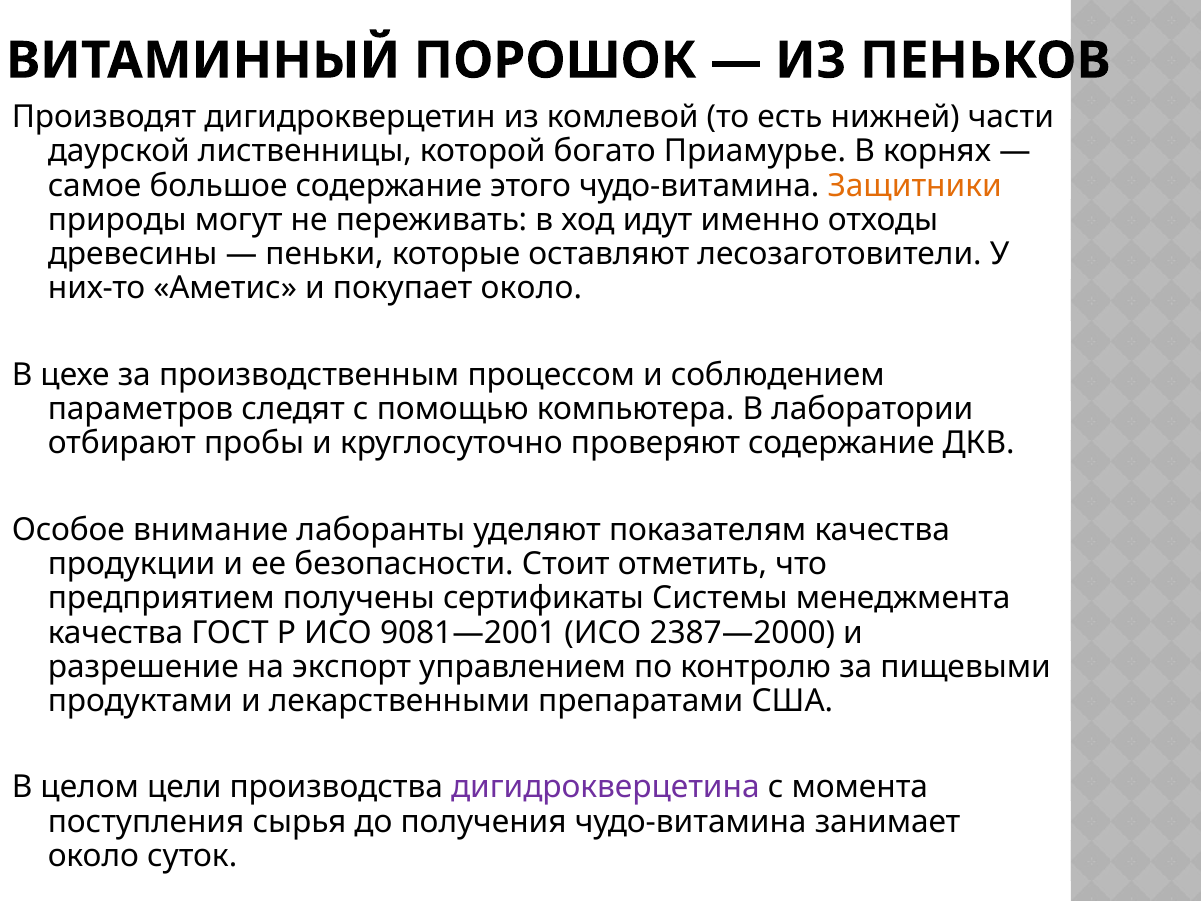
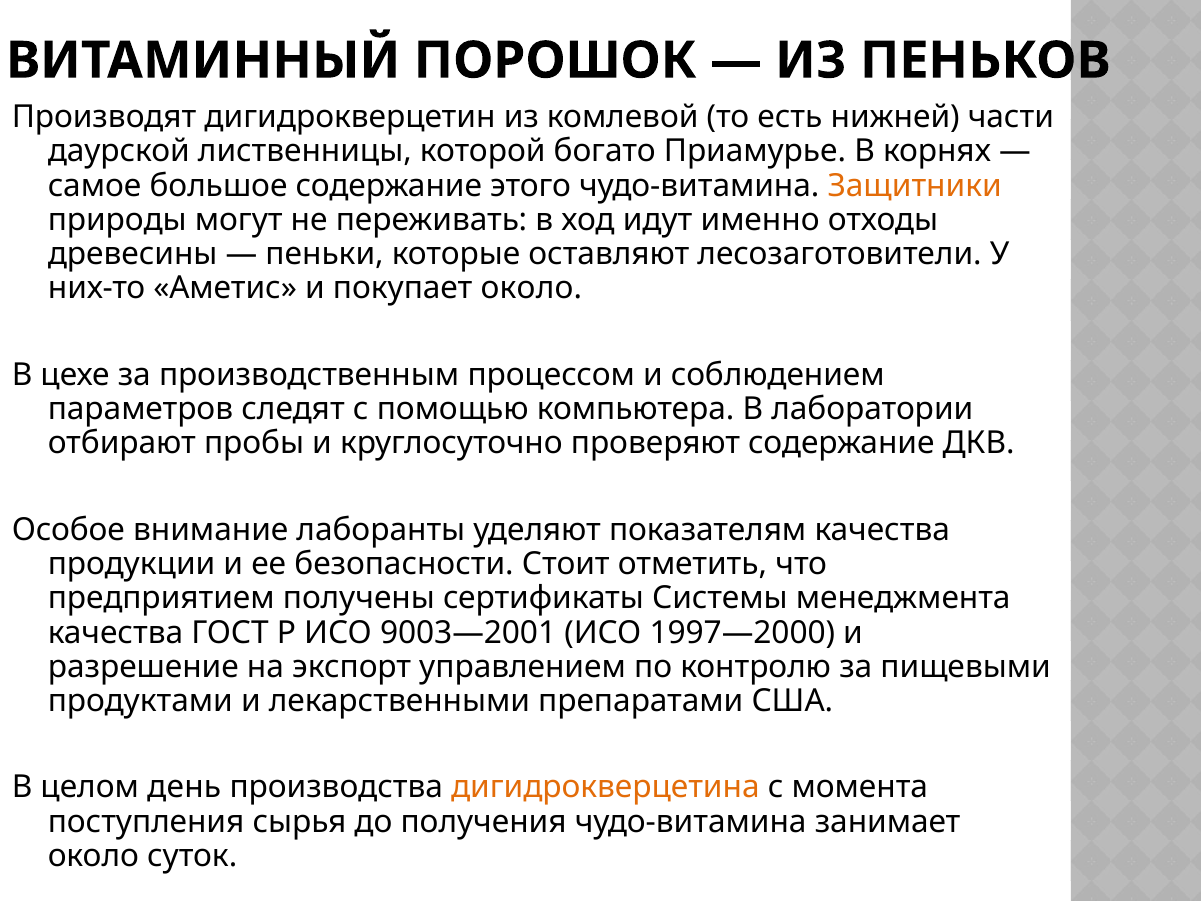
9081—2001: 9081—2001 -> 9003—2001
2387—2000: 2387—2000 -> 1997—2000
цели: цели -> день
дигидрокверцетина colour: purple -> orange
